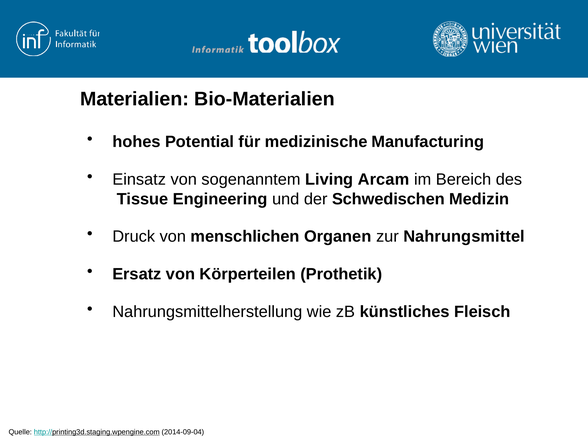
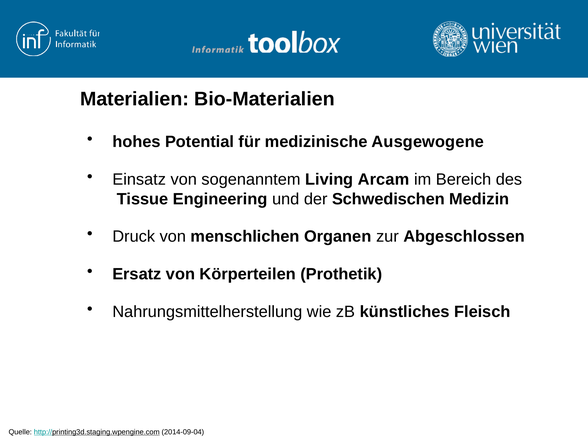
Manufacturing: Manufacturing -> Ausgewogene
Nahrungsmittel: Nahrungsmittel -> Abgeschlossen
